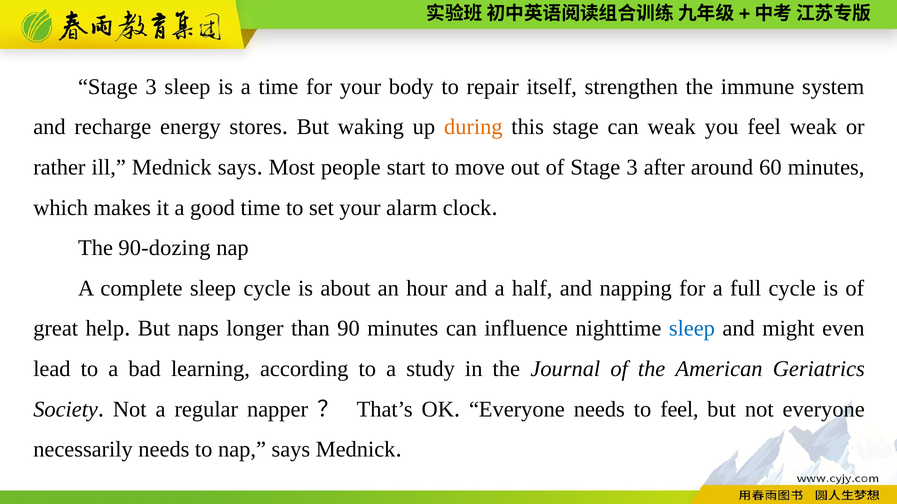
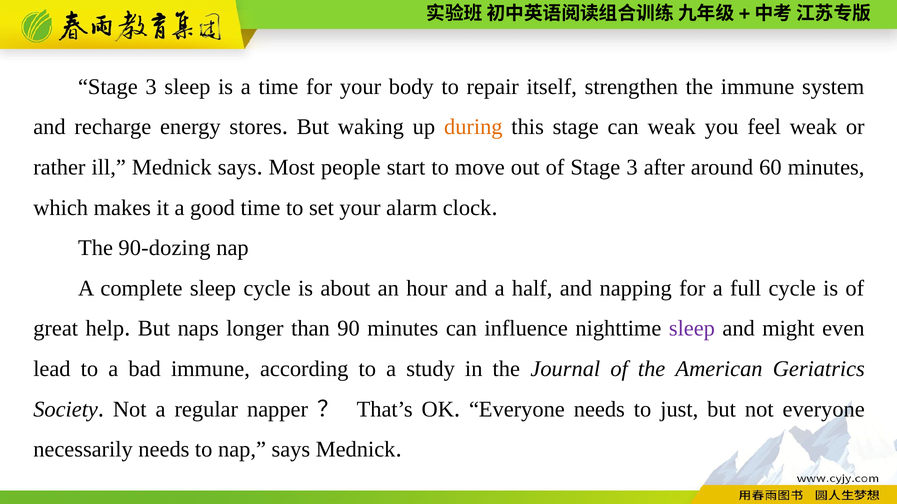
sleep at (692, 329) colour: blue -> purple
bad learning: learning -> immune
to feel: feel -> just
